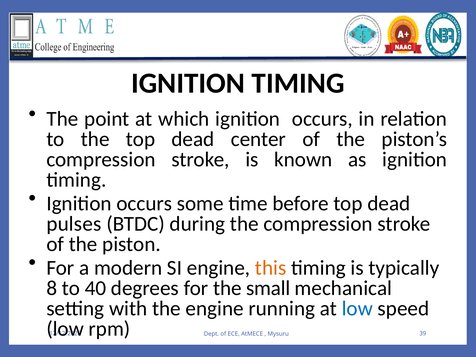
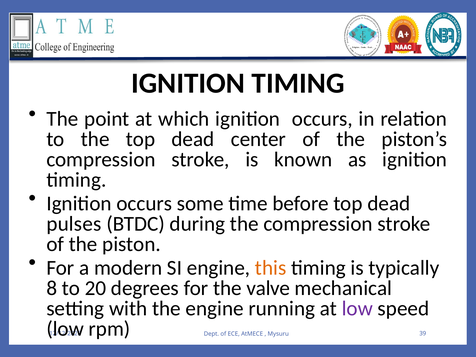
40: 40 -> 20
small: small -> valve
low at (357, 308) colour: blue -> purple
